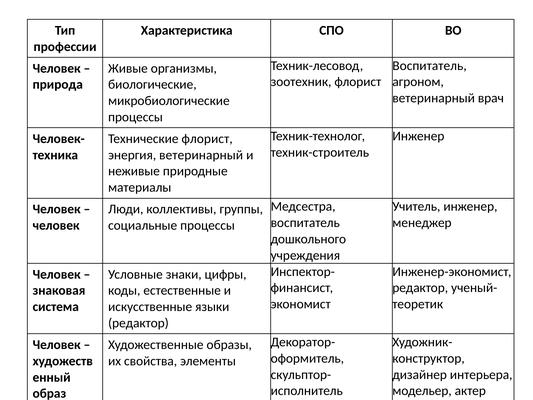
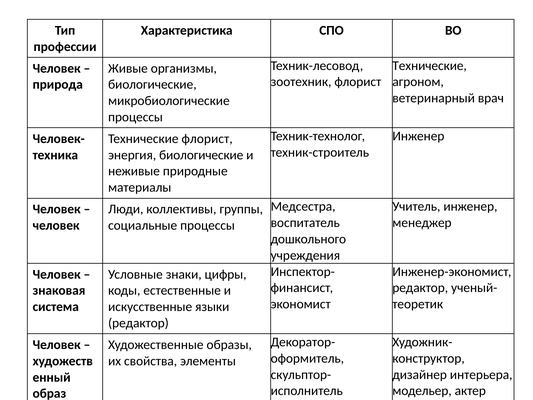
Воспитатель at (430, 66): Воспитатель -> Технические
энергия ветеринарный: ветеринарный -> биологические
